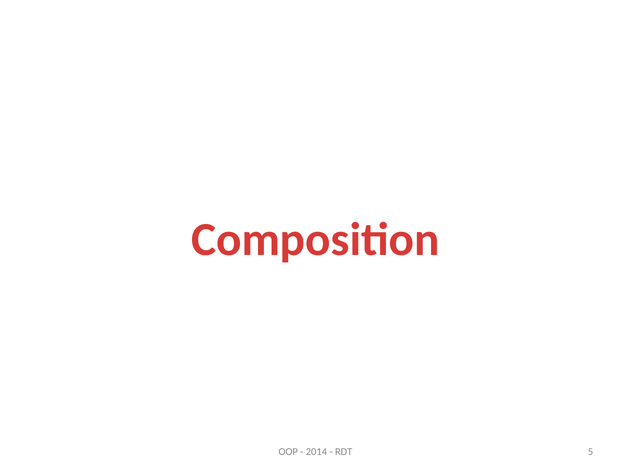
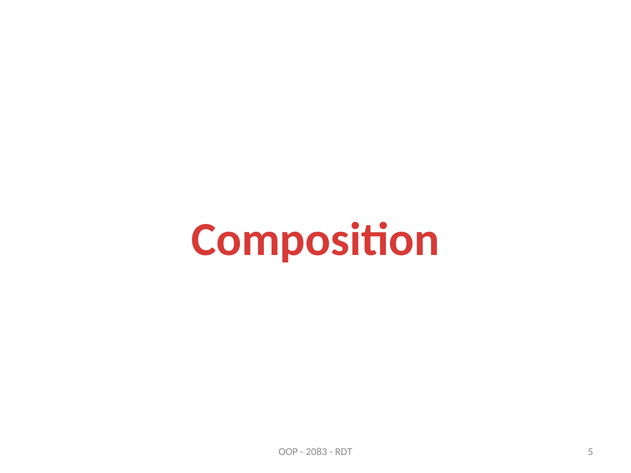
2014: 2014 -> 2083
